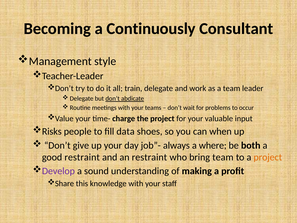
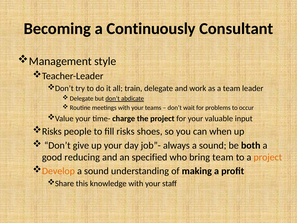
fill data: data -> risks
always a where: where -> sound
good restraint: restraint -> reducing
an restraint: restraint -> specified
Develop colour: purple -> orange
